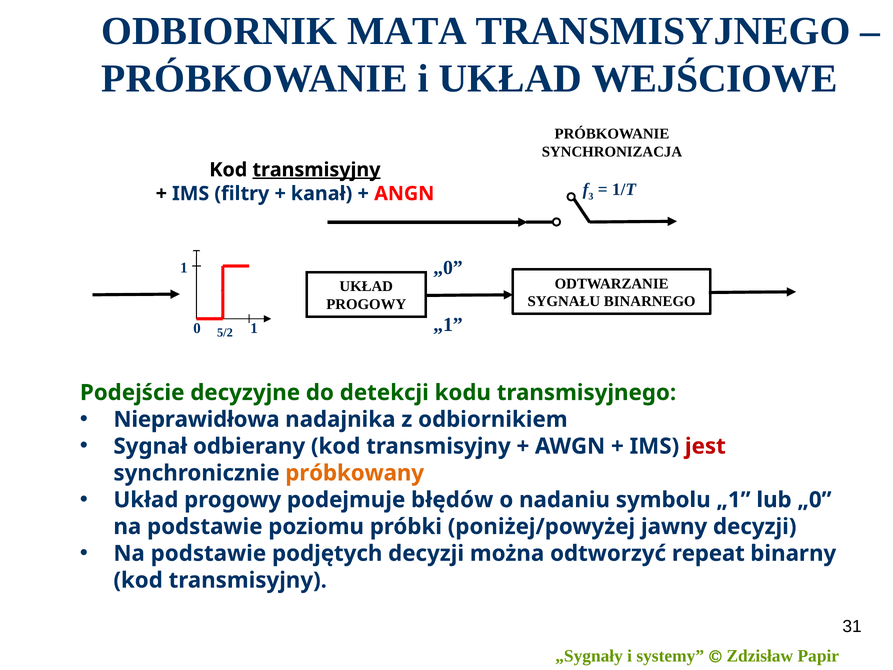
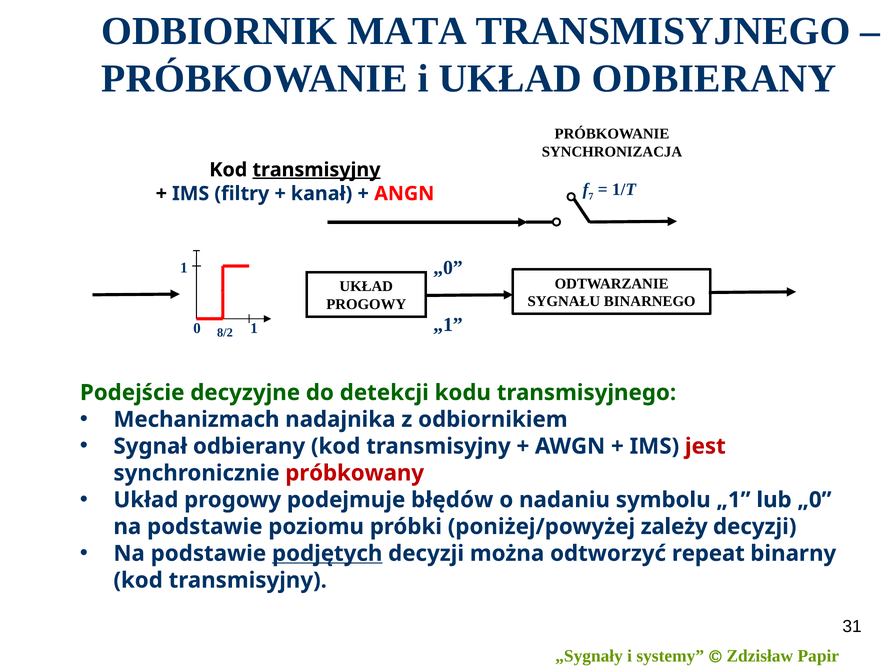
UKŁAD WEJŚCIOWE: WEJŚCIOWE -> ODBIERANY
3: 3 -> 7
5/2: 5/2 -> 8/2
Nieprawidłowa: Nieprawidłowa -> Mechanizmach
próbkowany colour: orange -> red
jawny: jawny -> zależy
podjętych underline: none -> present
